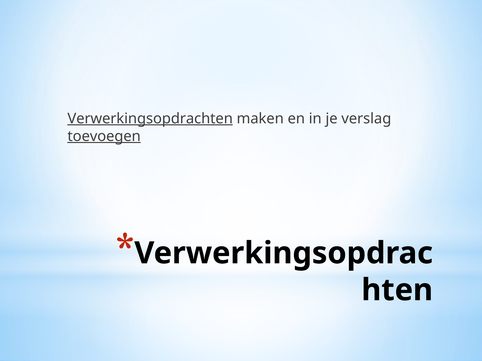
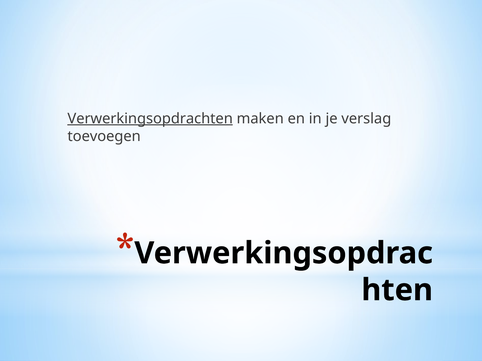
toevoegen underline: present -> none
